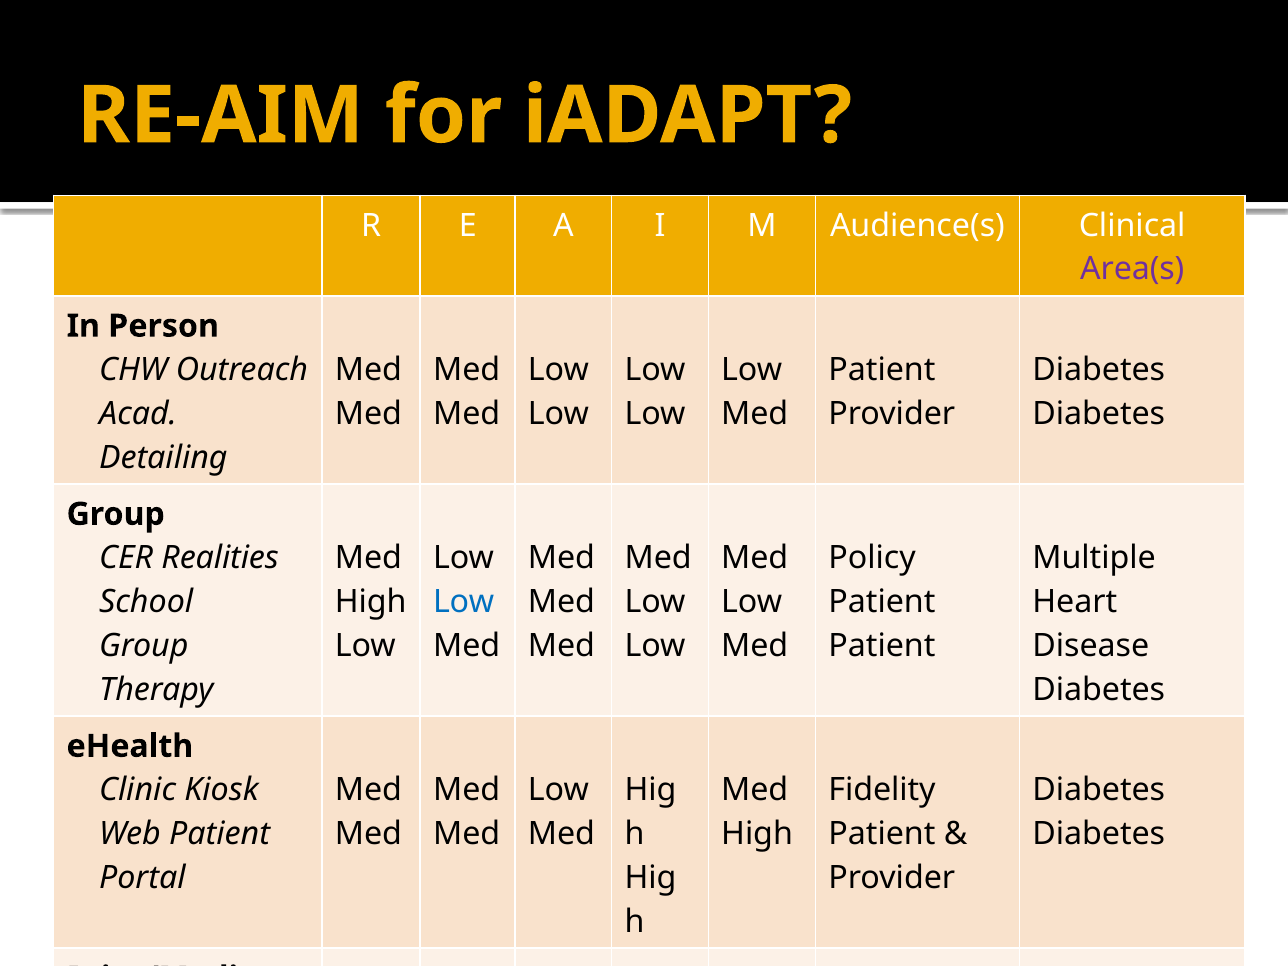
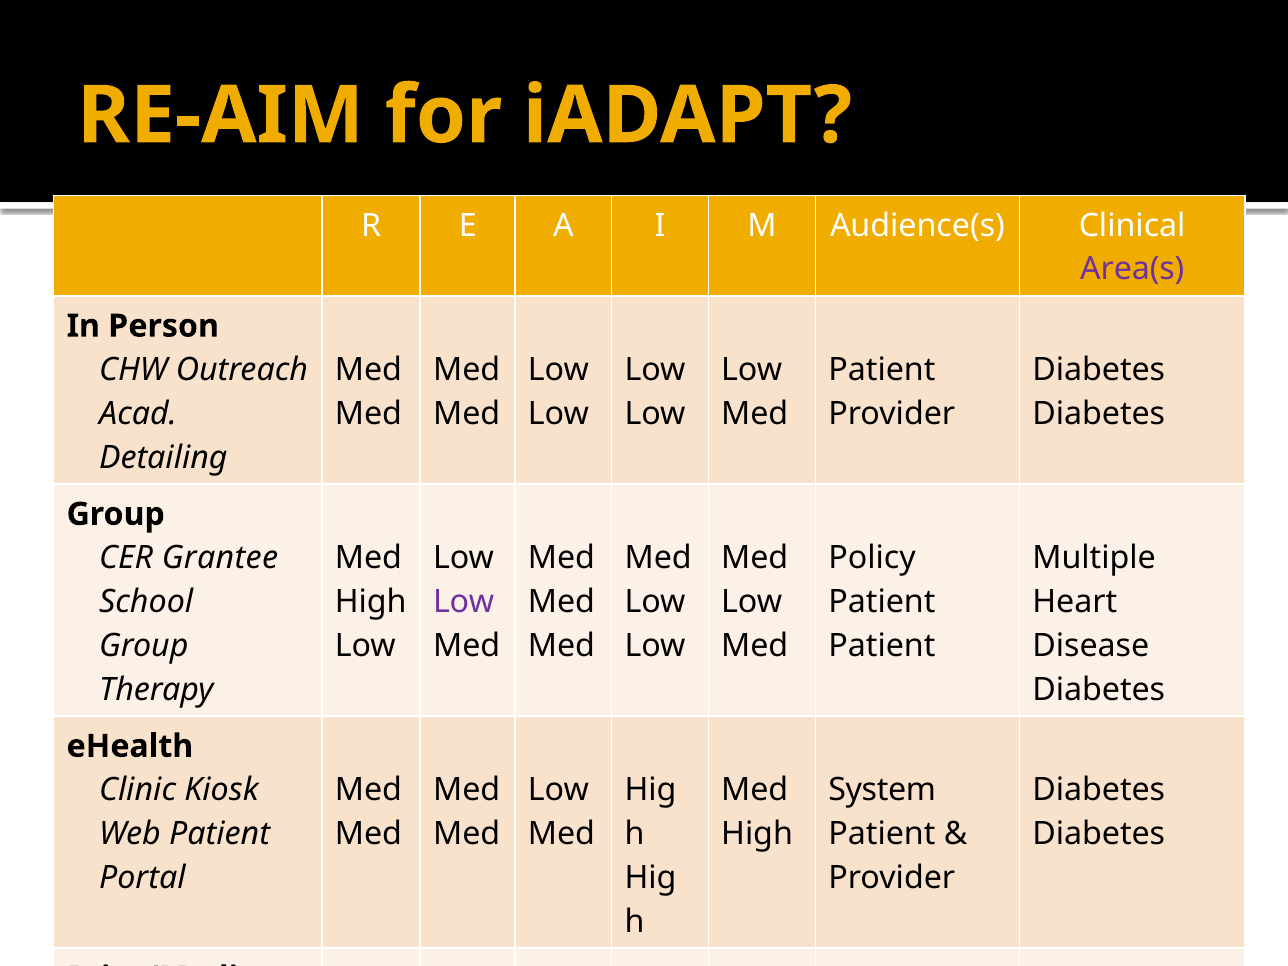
Realities: Realities -> Grantee
Low at (464, 602) colour: blue -> purple
Fidelity: Fidelity -> System
